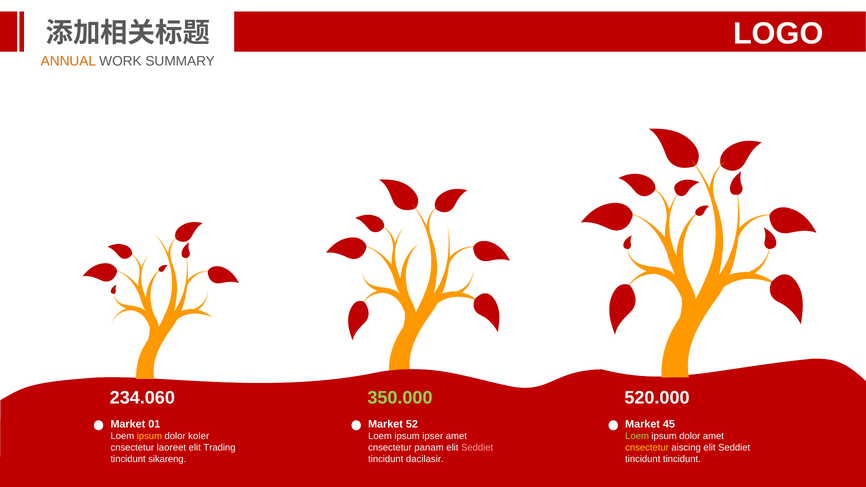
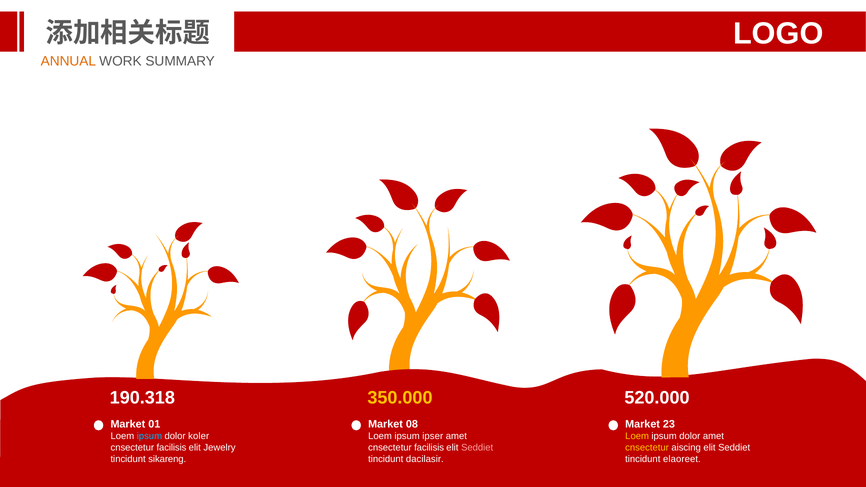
234.060: 234.060 -> 190.318
350.000 colour: light green -> yellow
52: 52 -> 08
45: 45 -> 23
ipsum at (149, 436) colour: yellow -> light blue
Loem at (637, 436) colour: light green -> yellow
laoreet at (171, 448): laoreet -> facilisis
Trading: Trading -> Jewelry
panam at (429, 448): panam -> facilisis
tincidunt tincidunt: tincidunt -> elaoreet
